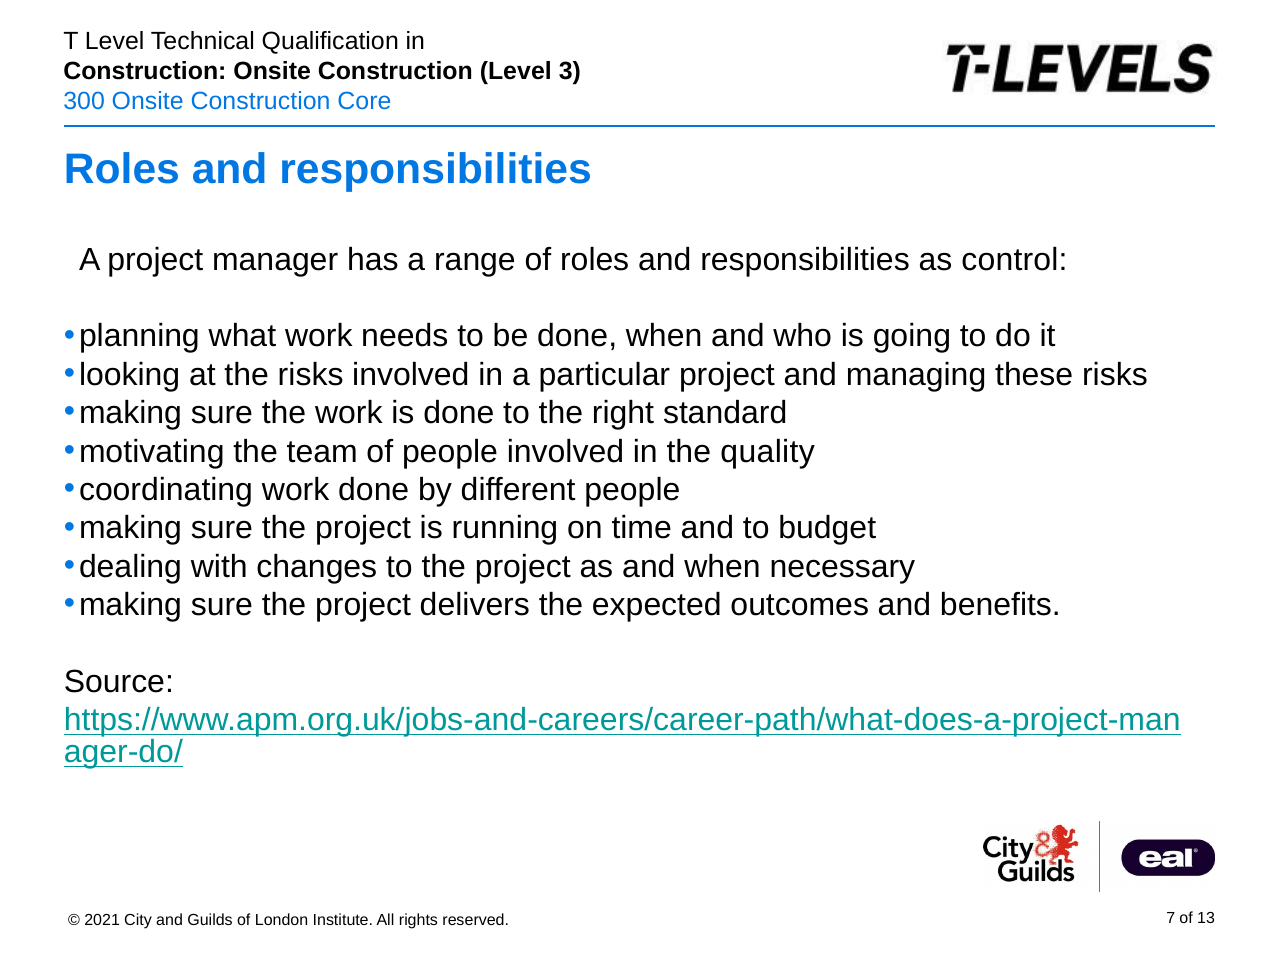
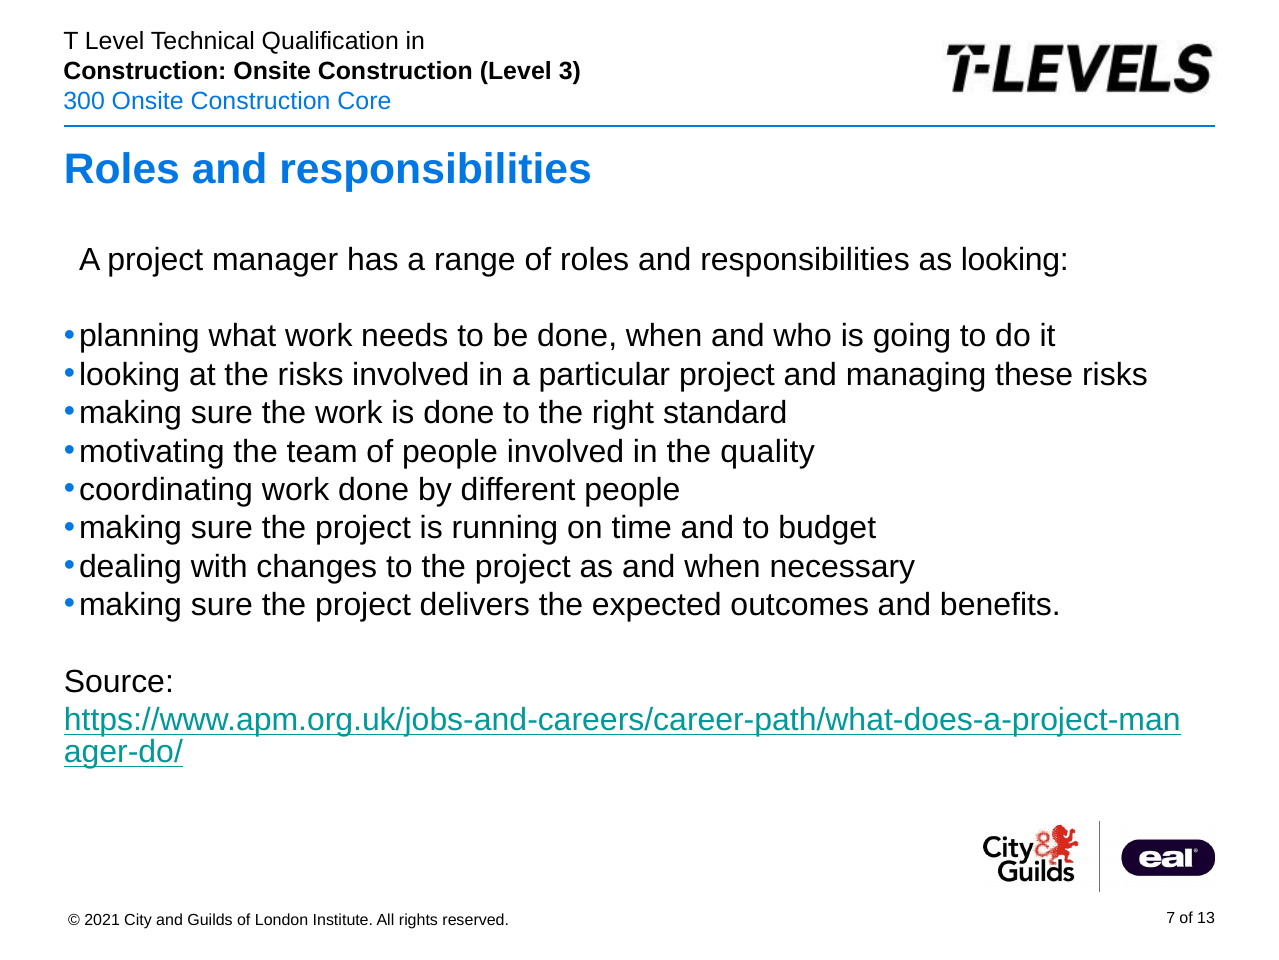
as control: control -> looking
